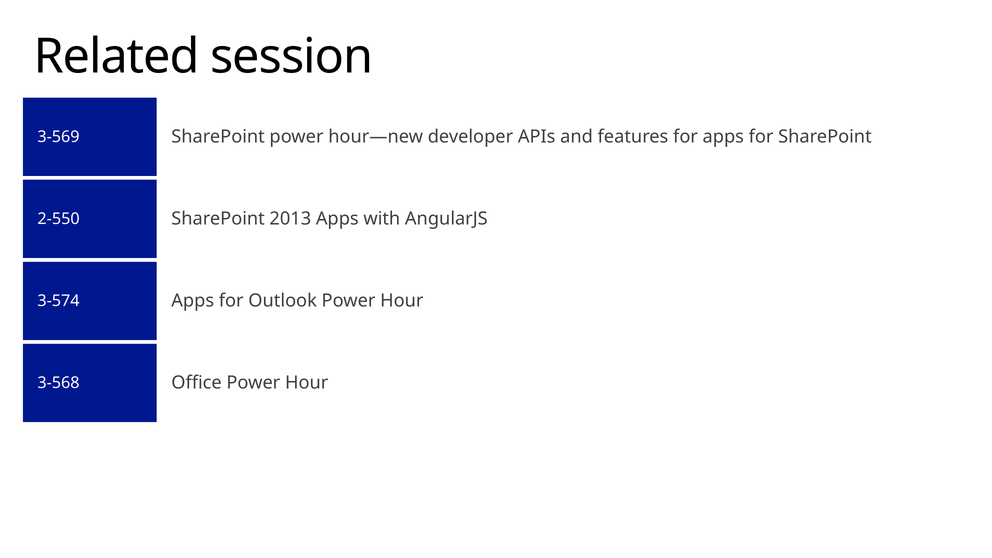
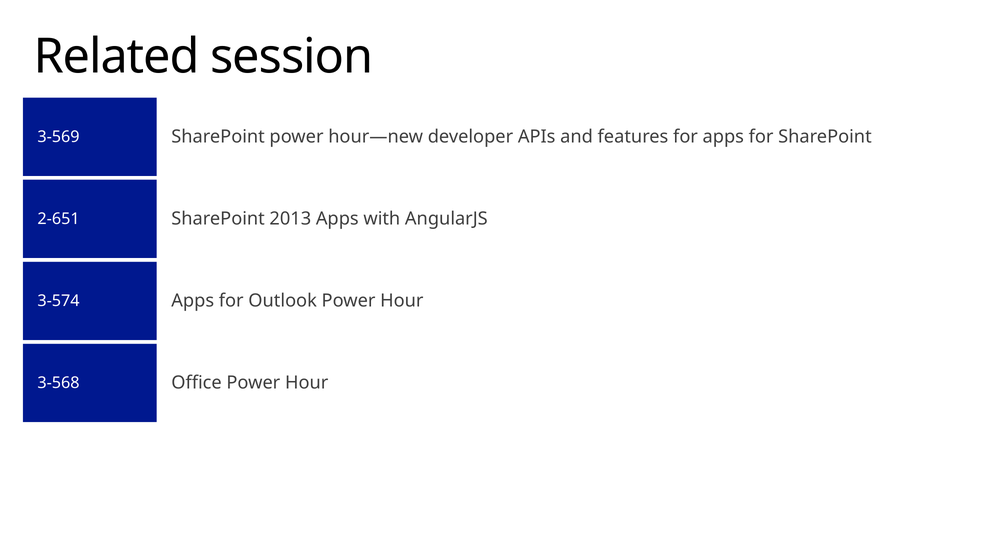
2-550: 2-550 -> 2-651
